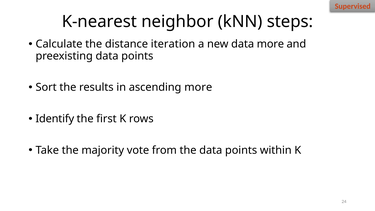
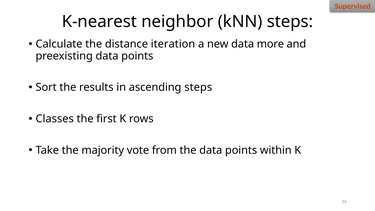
ascending more: more -> steps
Identify: Identify -> Classes
